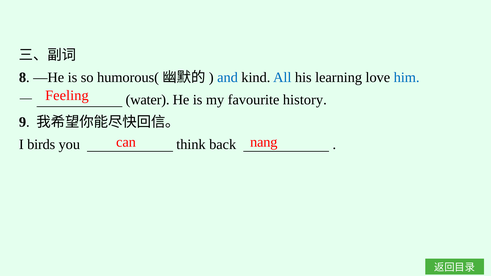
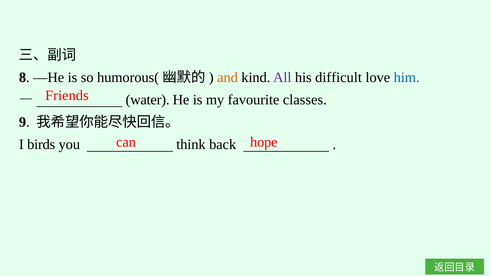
and colour: blue -> orange
All colour: blue -> purple
learning: learning -> difficult
Feeling: Feeling -> Friends
history: history -> classes
nang: nang -> hope
